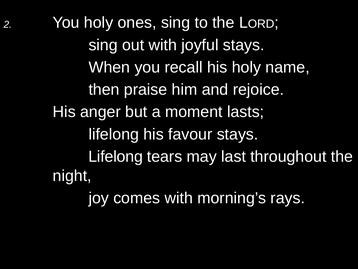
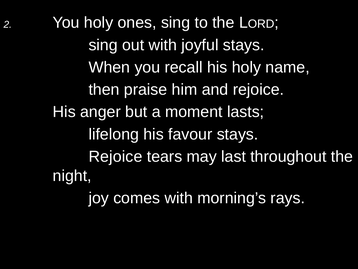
Lifelong at (116, 156): Lifelong -> Rejoice
